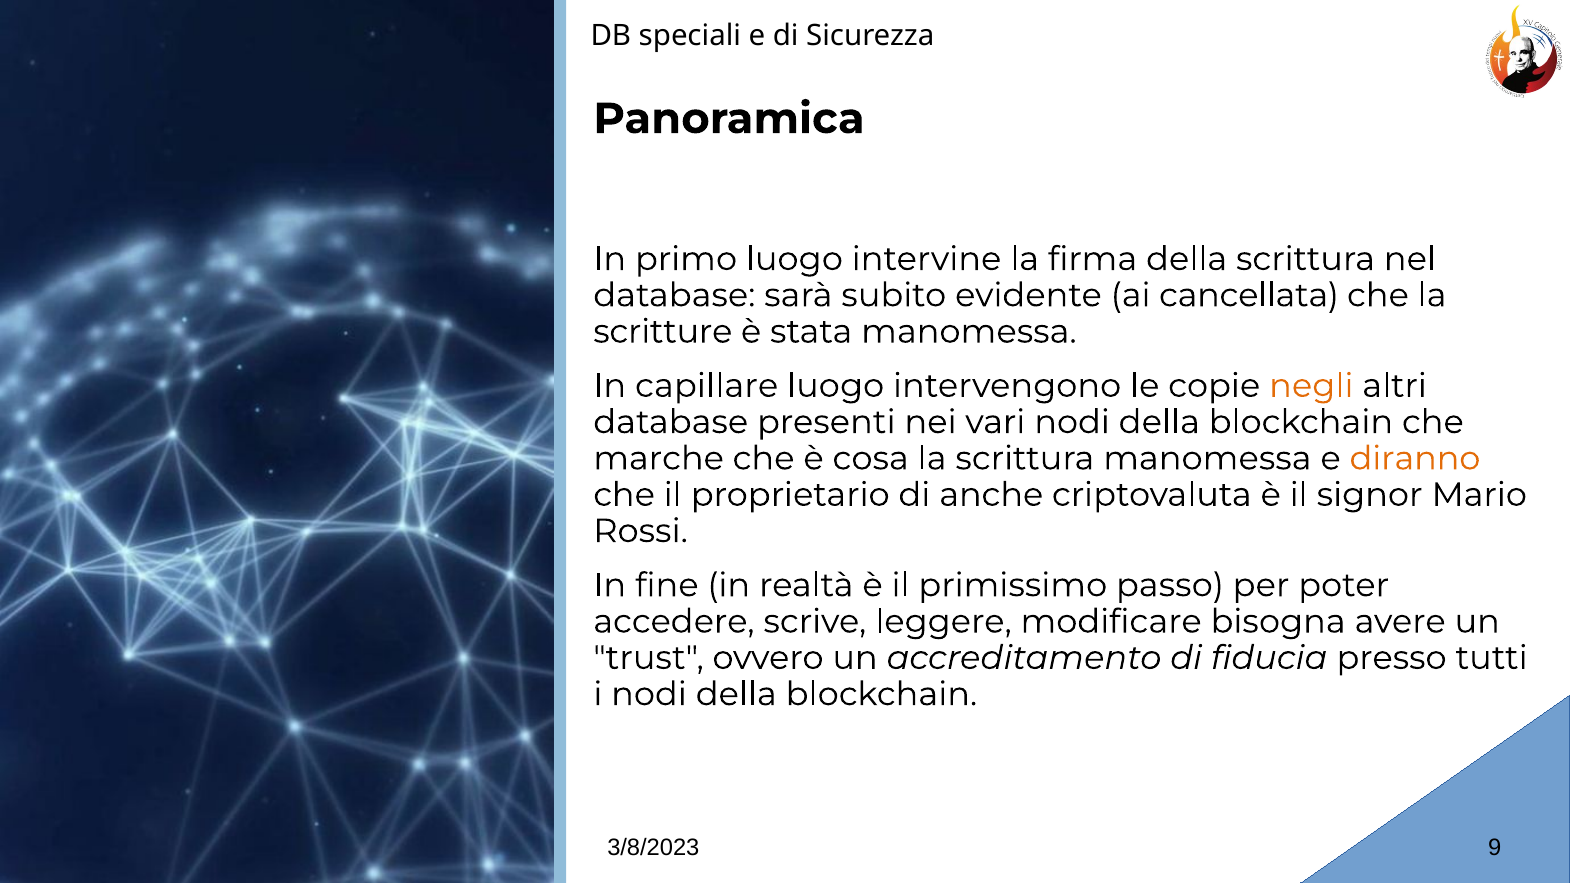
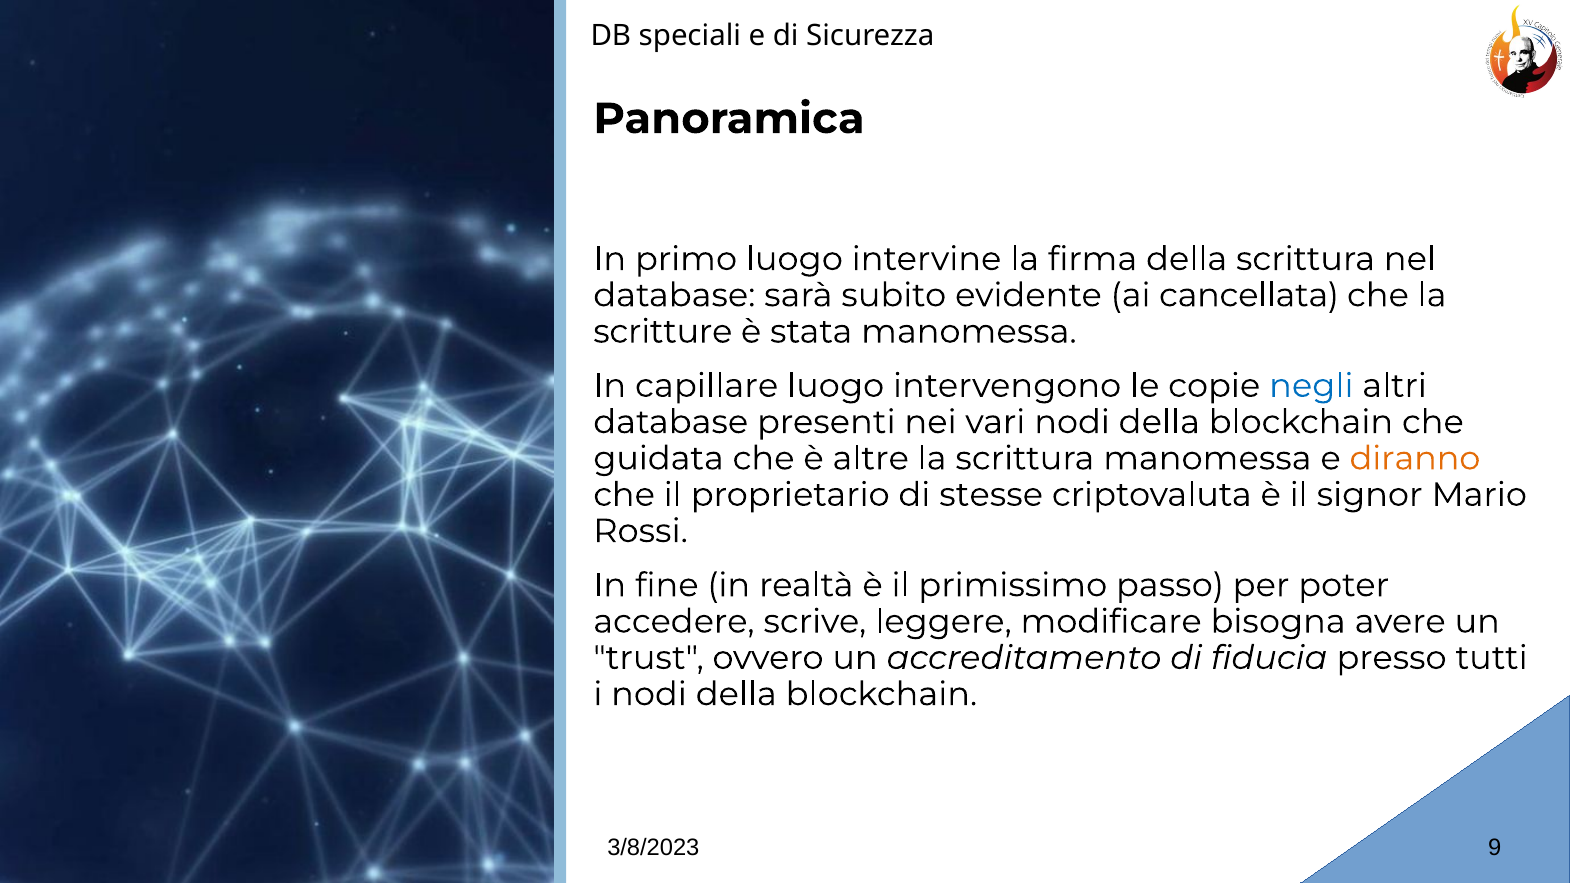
negli colour: orange -> blue
marche: marche -> guidata
cosa: cosa -> altre
anche: anche -> stesse
